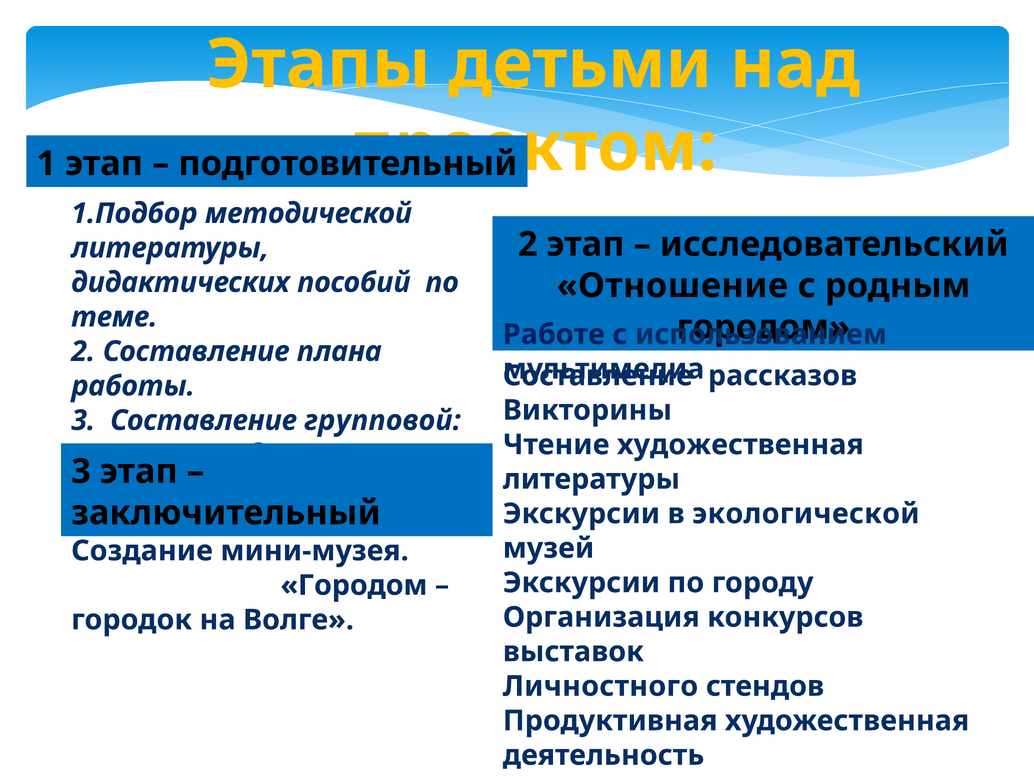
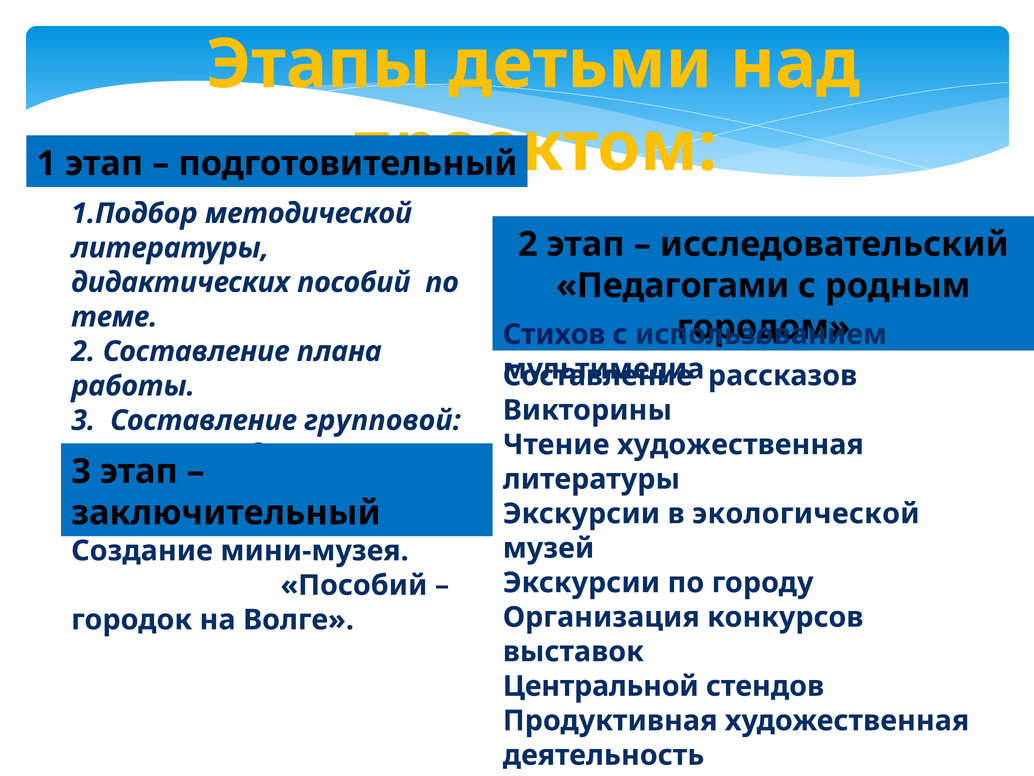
Отношение: Отношение -> Педагогами
Работе at (554, 334): Работе -> Стихов
Городом at (354, 585): Городом -> Пособий
Личностного: Личностного -> Центральной
